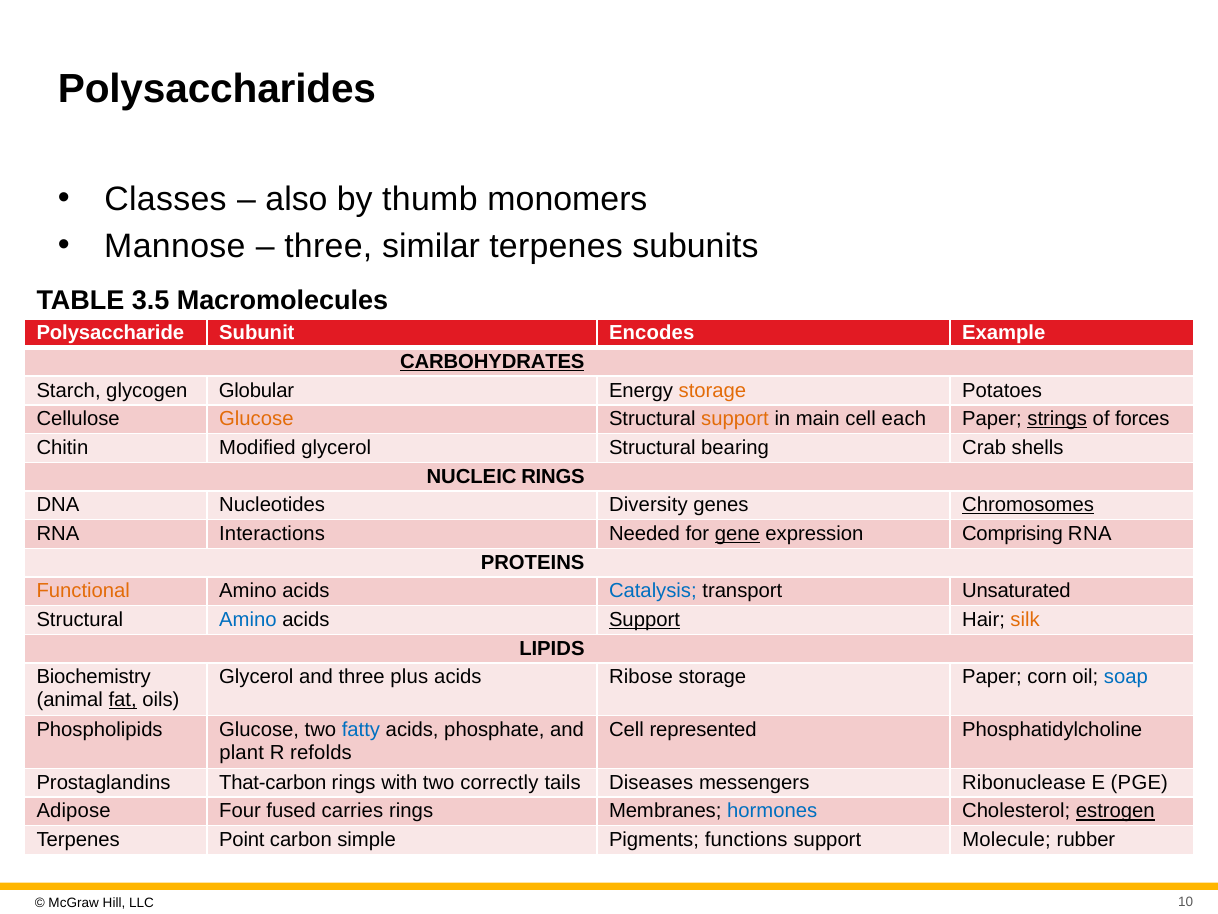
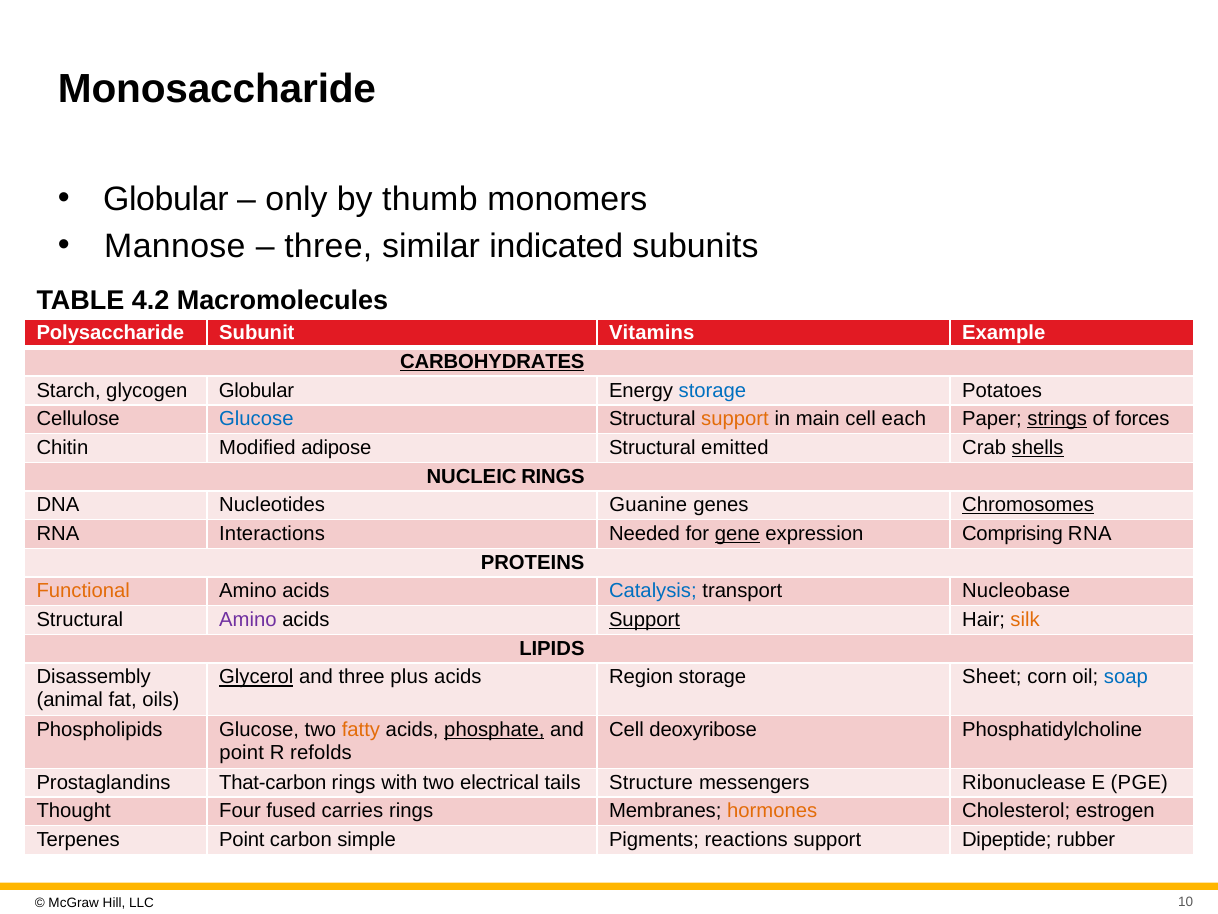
Polysaccharides: Polysaccharides -> Monosaccharide
Classes at (165, 199): Classes -> Globular
also: also -> only
similar terpenes: terpenes -> indicated
3.5: 3.5 -> 4.2
Encodes: Encodes -> Vitamins
storage at (712, 390) colour: orange -> blue
Glucose at (256, 419) colour: orange -> blue
Modified glycerol: glycerol -> adipose
bearing: bearing -> emitted
shells underline: none -> present
Diversity: Diversity -> Guanine
Unsaturated: Unsaturated -> Nucleobase
Amino at (248, 620) colour: blue -> purple
Biochemistry: Biochemistry -> Disassembly
Glycerol at (256, 677) underline: none -> present
Ribose: Ribose -> Region
storage Paper: Paper -> Sheet
fat underline: present -> none
fatty colour: blue -> orange
phosphate underline: none -> present
represented: represented -> deoxyribose
plant at (242, 752): plant -> point
correctly: correctly -> electrical
Diseases: Diseases -> Structure
Adipose: Adipose -> Thought
hormones colour: blue -> orange
estrogen underline: present -> none
functions: functions -> reactions
Molecule: Molecule -> Dipeptide
